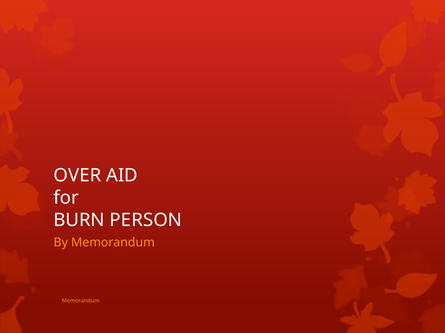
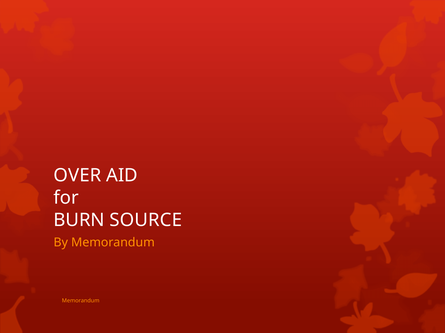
PERSON: PERSON -> SOURCE
